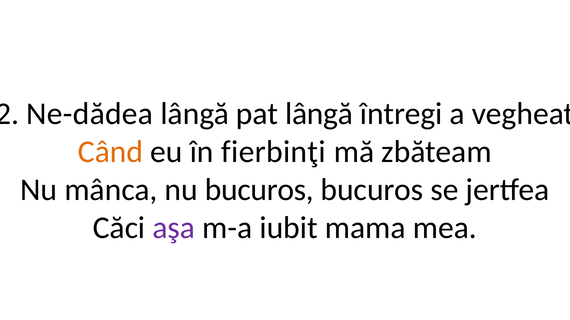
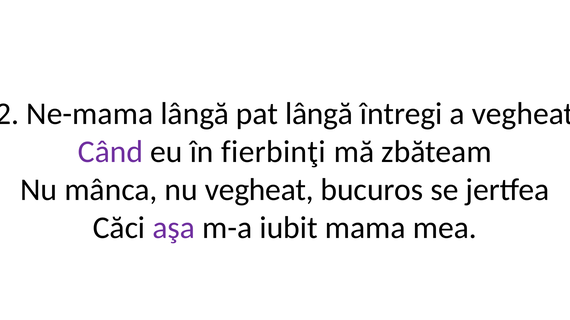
Ne-dădea: Ne-dădea -> Ne-mama
Când colour: orange -> purple
nu bucuros: bucuros -> vegheat
